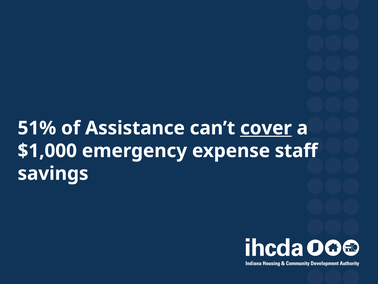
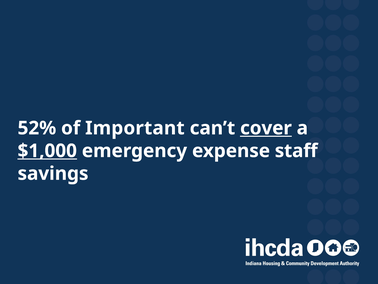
51%: 51% -> 52%
Assistance: Assistance -> Important
$1,000 underline: none -> present
